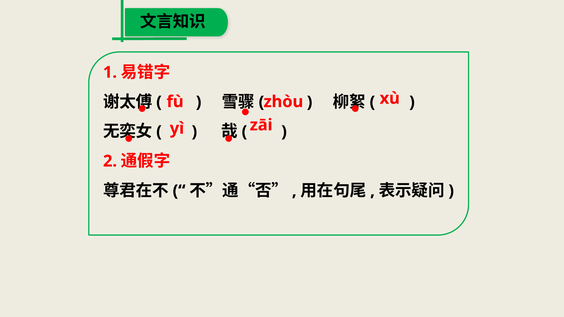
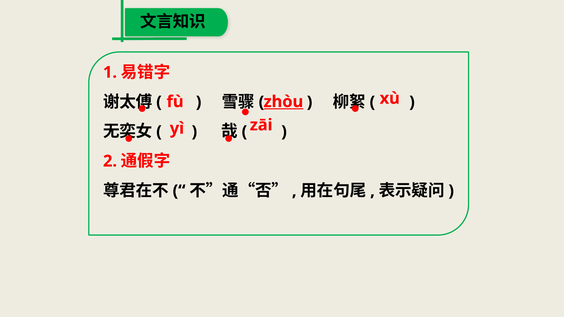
zhòu underline: none -> present
